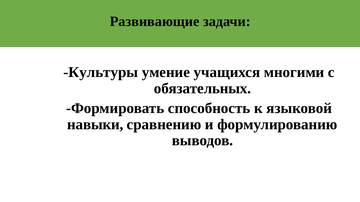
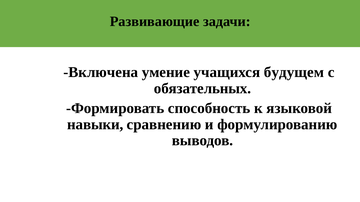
Культуры: Культуры -> Включена
многими: многими -> будущем
